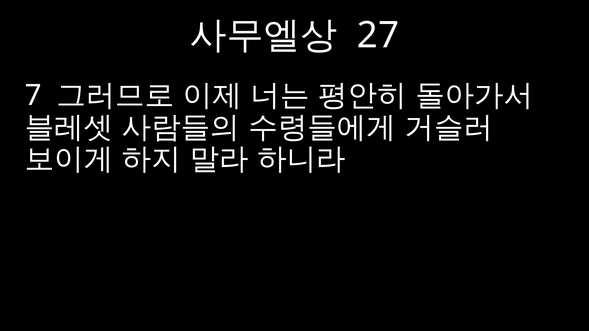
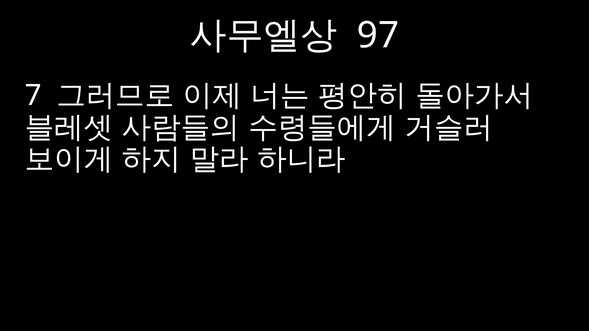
27: 27 -> 97
